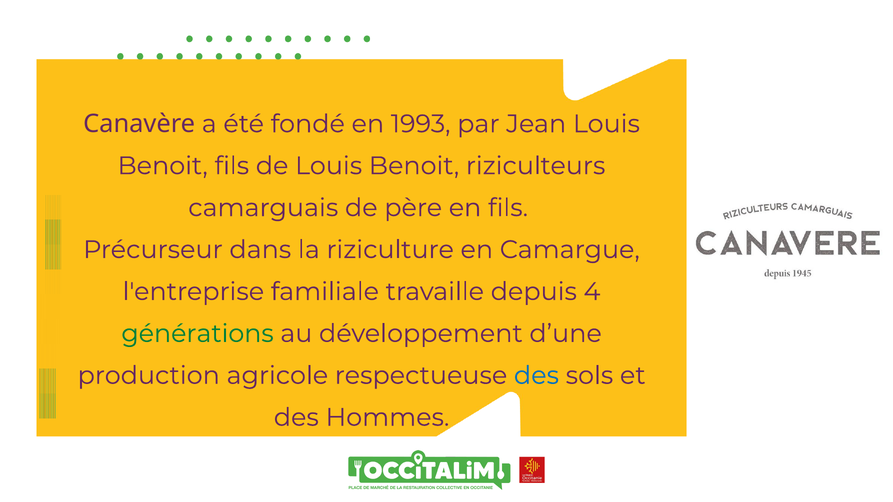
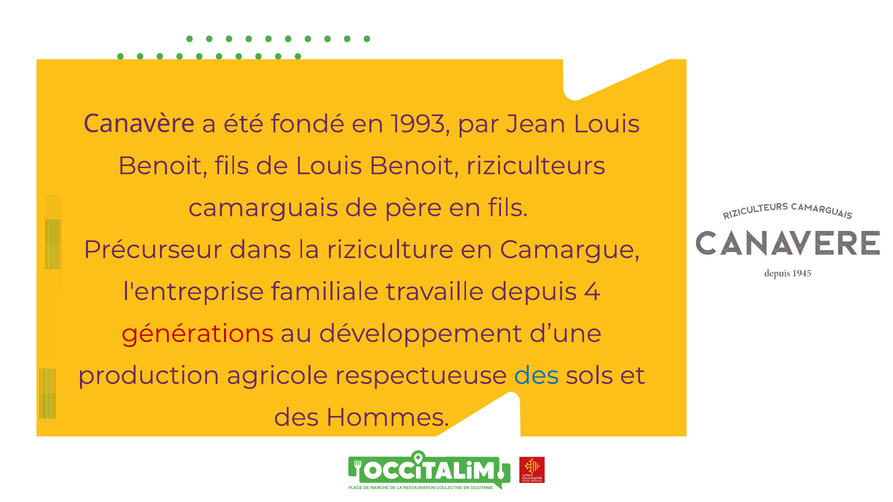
générations colour: green -> red
